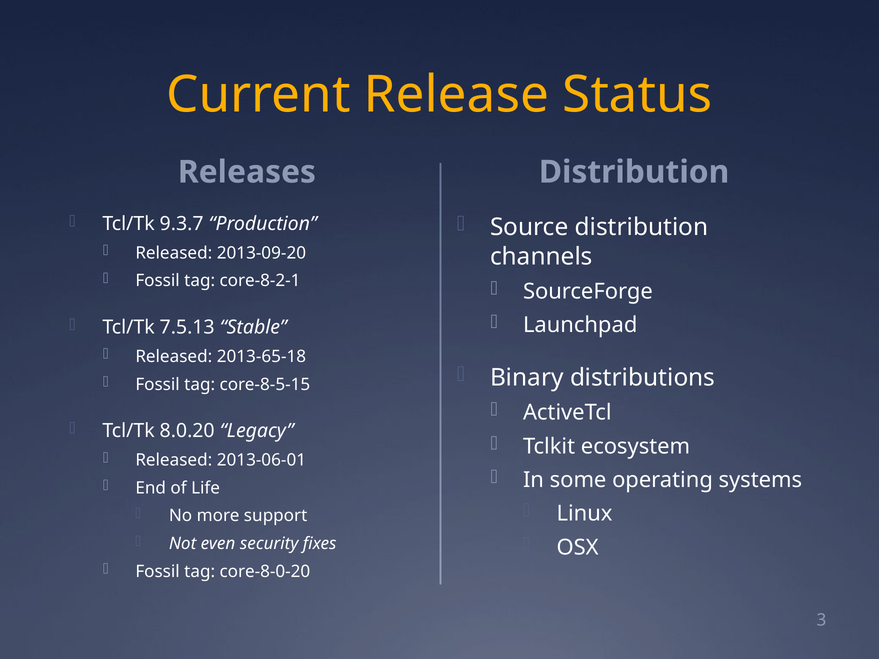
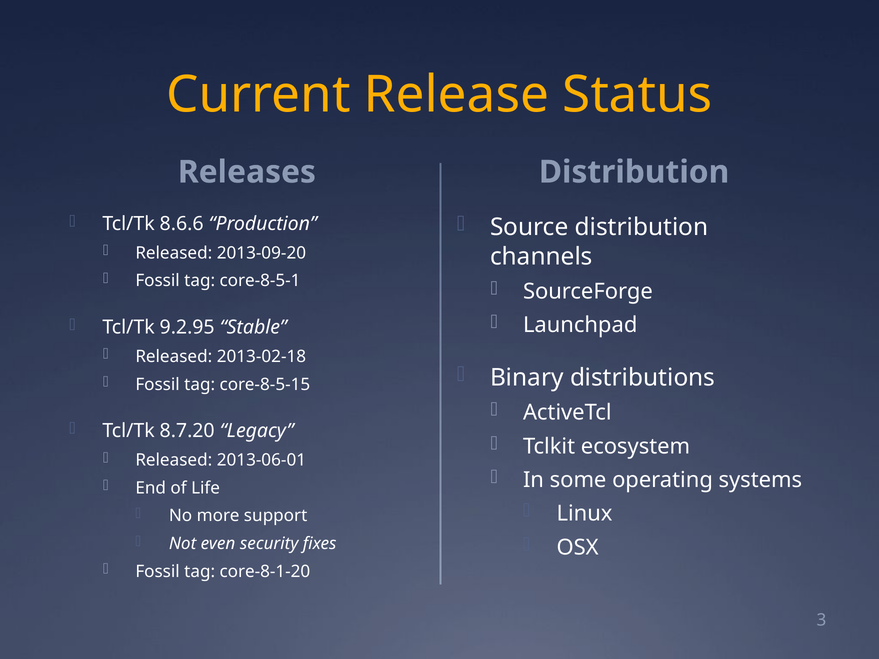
9.3.7: 9.3.7 -> 8.6.6
core-8-2-1: core-8-2-1 -> core-8-5-1
7.5.13: 7.5.13 -> 9.2.95
2013-65-18: 2013-65-18 -> 2013-02-18
8.0.20: 8.0.20 -> 8.7.20
core-8-0-20: core-8-0-20 -> core-8-1-20
